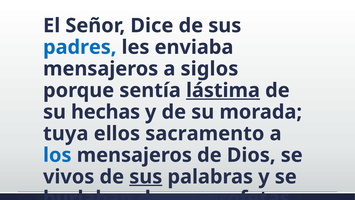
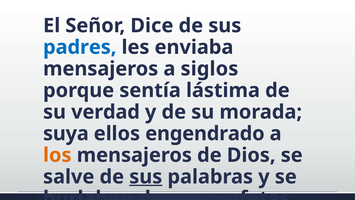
lástima underline: present -> none
hechas: hechas -> verdad
tuya: tuya -> suya
sacramento: sacramento -> engendrado
los colour: blue -> orange
vivos: vivos -> salve
